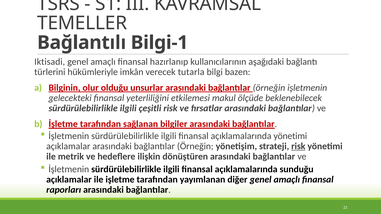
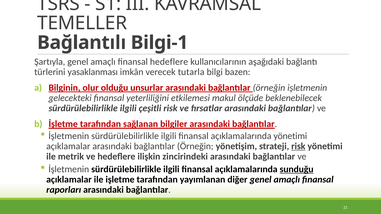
Iktisadi: Iktisadi -> Şartıyla
finansal hazırlanıp: hazırlanıp -> hedeflere
hükümleriyle: hükümleriyle -> yasaklanması
dönüştüren: dönüştüren -> zincirindeki
sunduğu underline: none -> present
